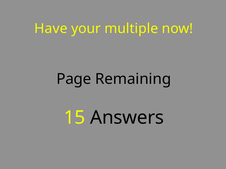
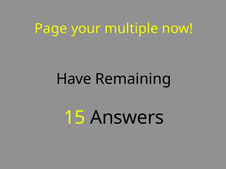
Have: Have -> Page
Page: Page -> Have
